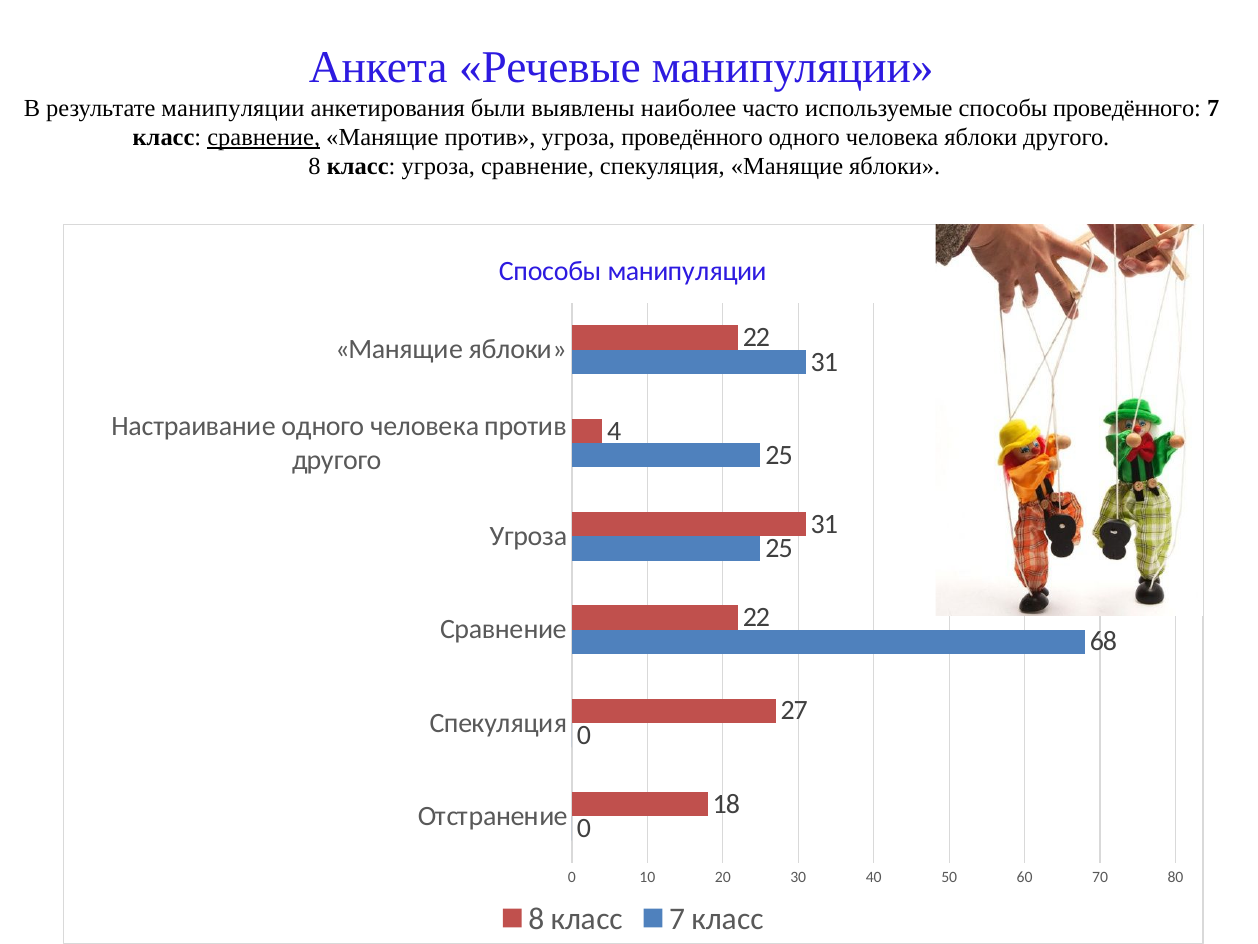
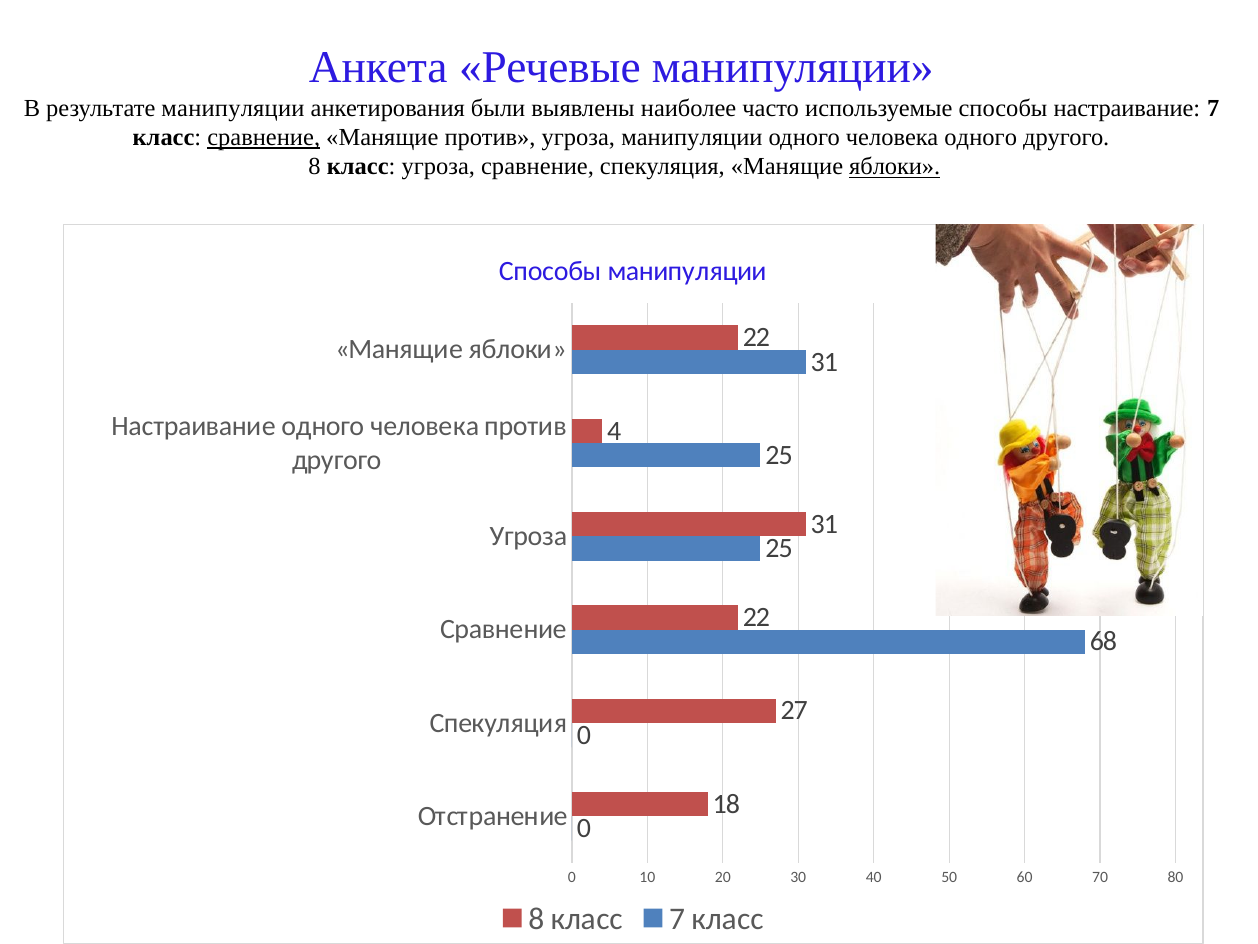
способы проведённого: проведённого -> настраивание
угроза проведённого: проведённого -> манипуляции
человека яблоки: яблоки -> одного
яблоки at (895, 167) underline: none -> present
